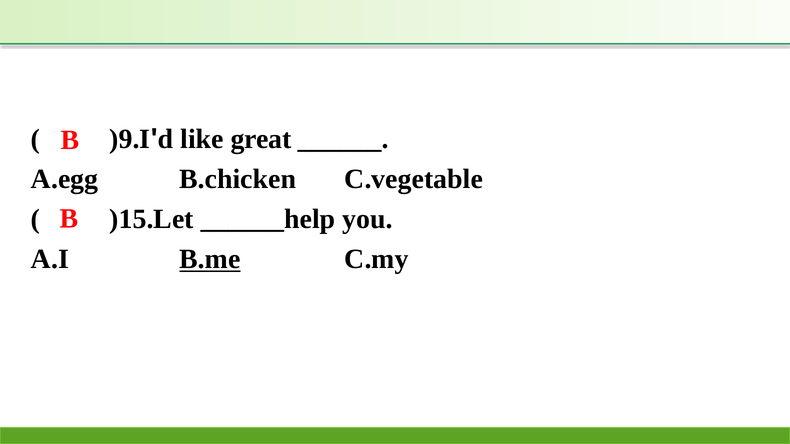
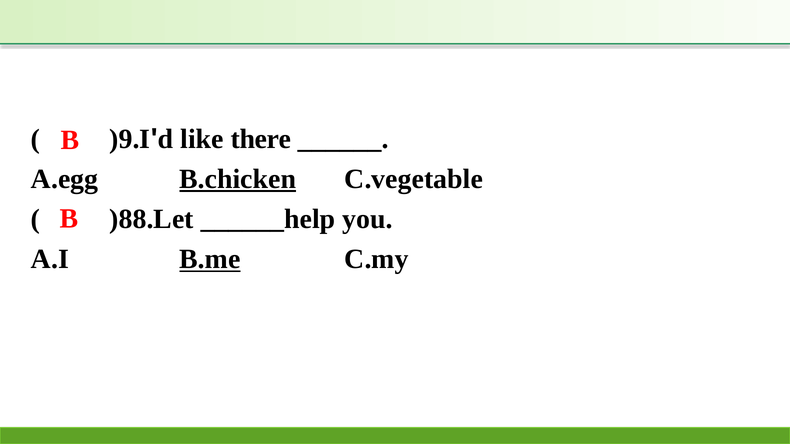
great: great -> there
B.chicken underline: none -> present
)15.Let: )15.Let -> )88.Let
